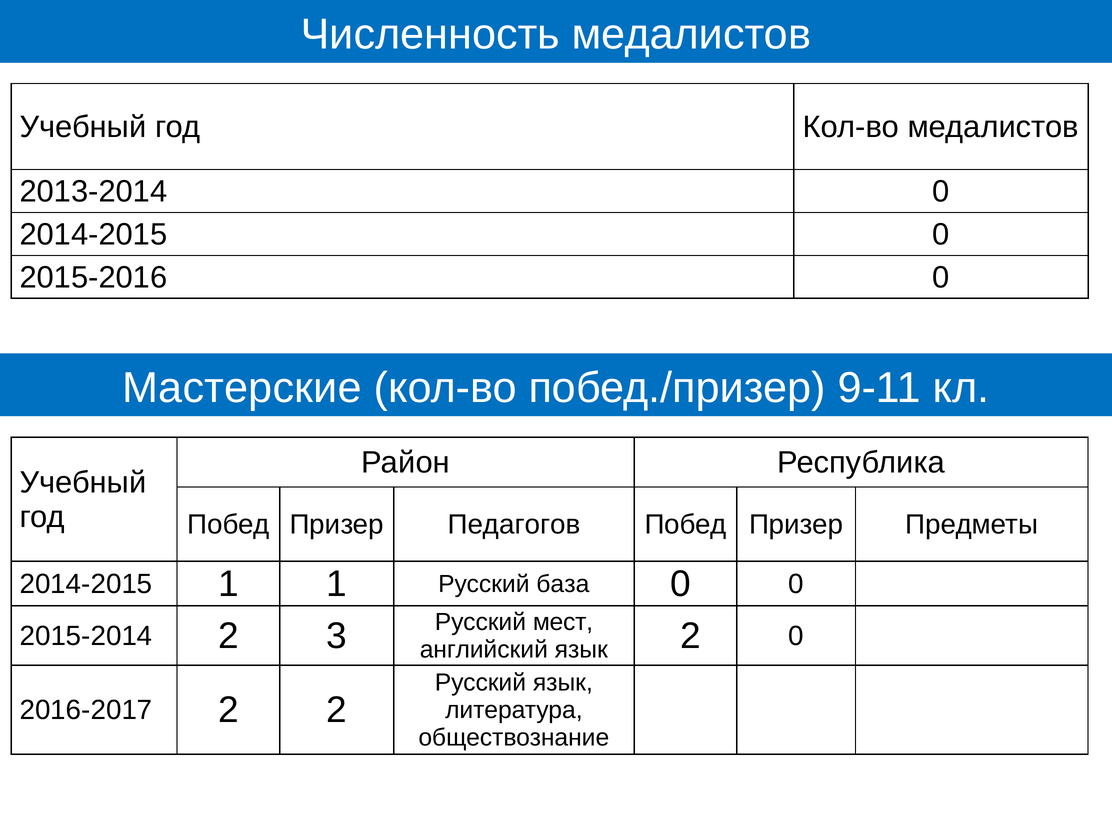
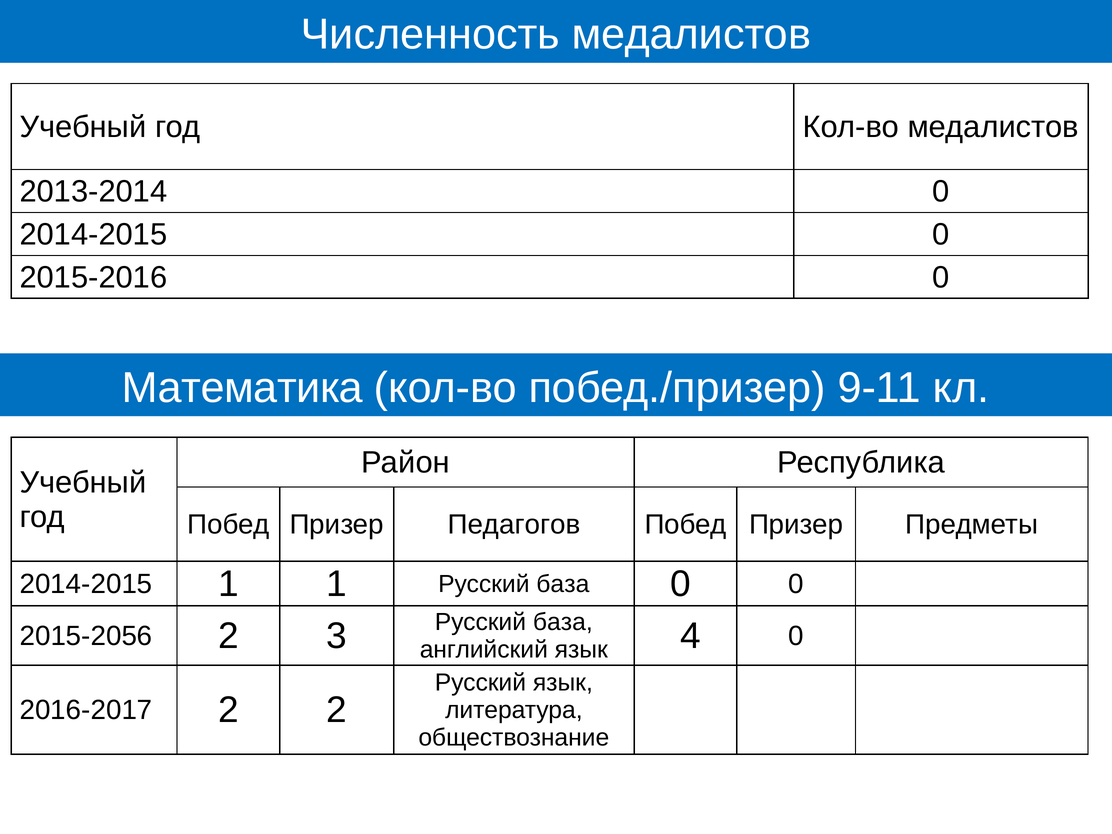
Мастерские: Мастерские -> Математика
2015-2014: 2015-2014 -> 2015-2056
3 Русский мест: мест -> база
язык 2: 2 -> 4
